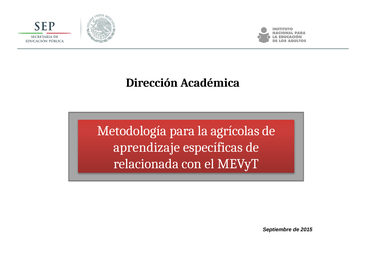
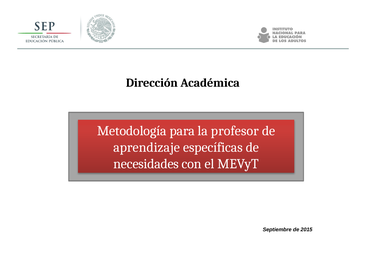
agrícolas: agrícolas -> profesor
relacionada: relacionada -> necesidades
